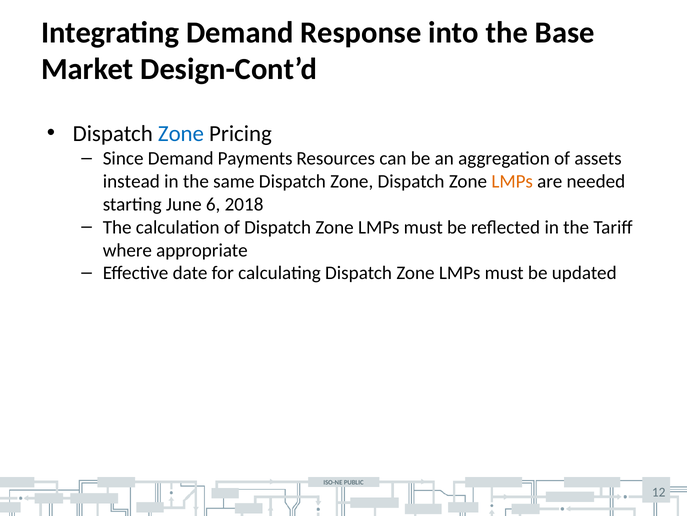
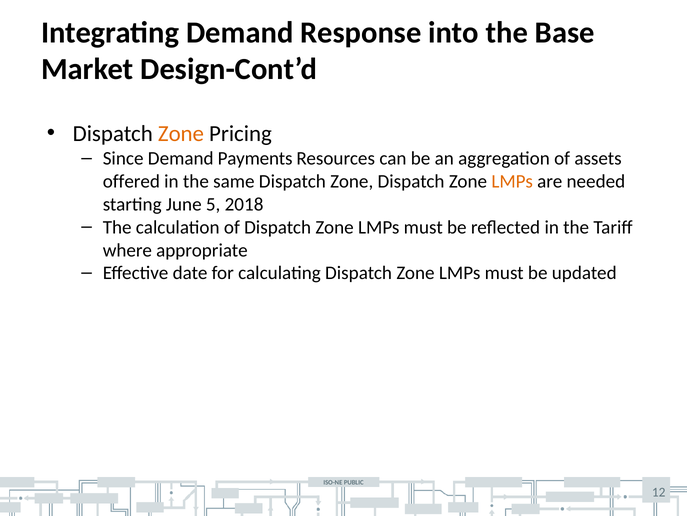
Zone at (181, 133) colour: blue -> orange
instead: instead -> offered
6: 6 -> 5
